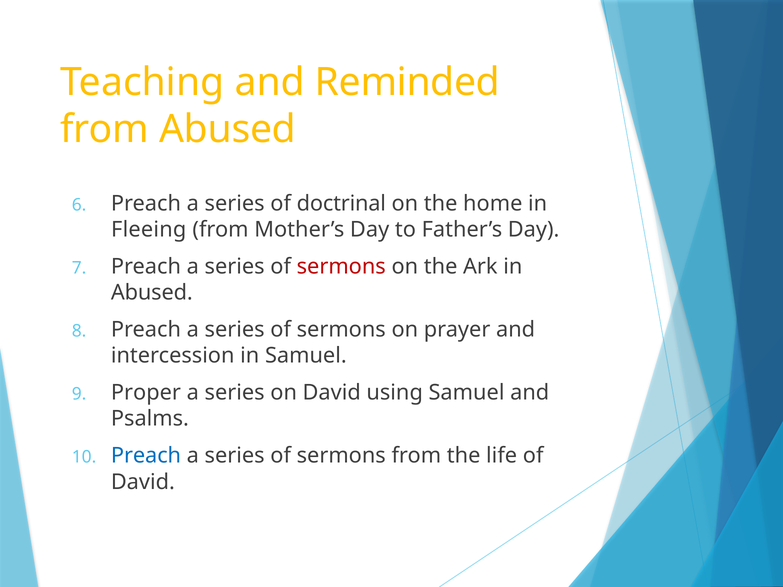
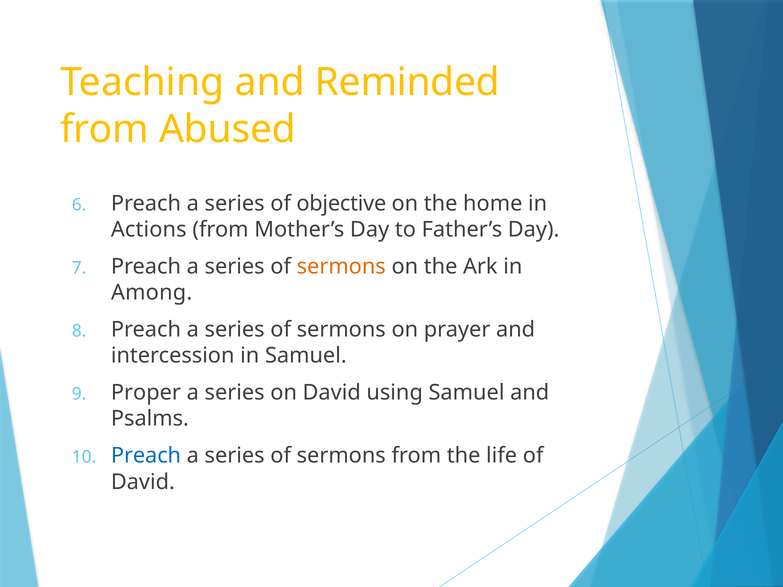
doctrinal: doctrinal -> objective
Fleeing: Fleeing -> Actions
sermons at (341, 267) colour: red -> orange
Abused at (152, 293): Abused -> Among
